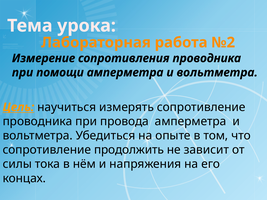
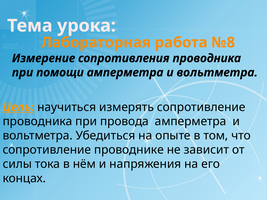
№2: №2 -> №8
продолжить: продолжить -> проводнике
